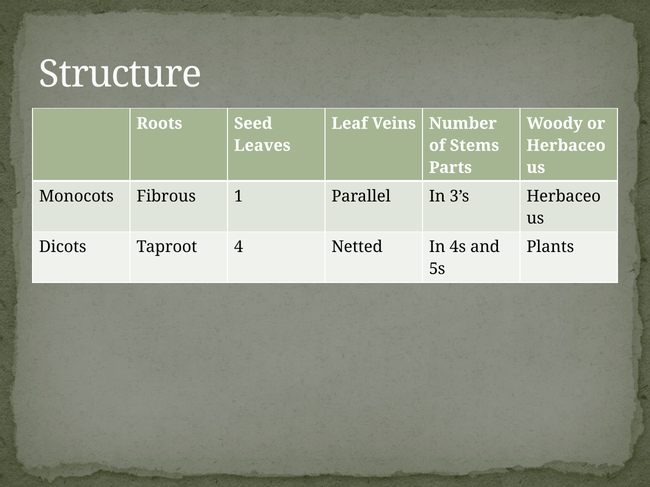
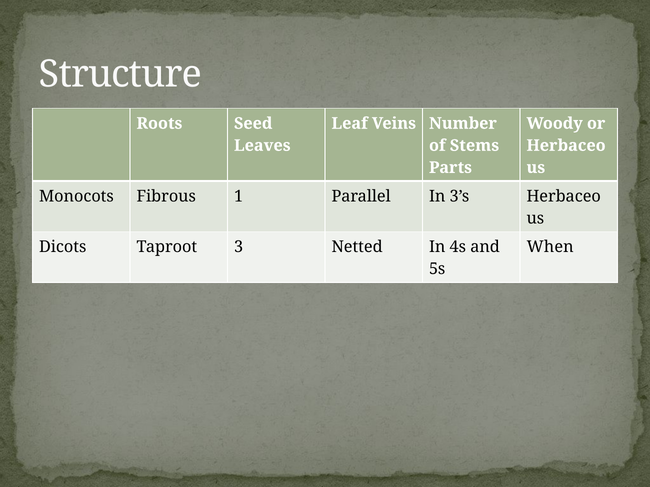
4: 4 -> 3
Plants: Plants -> When
